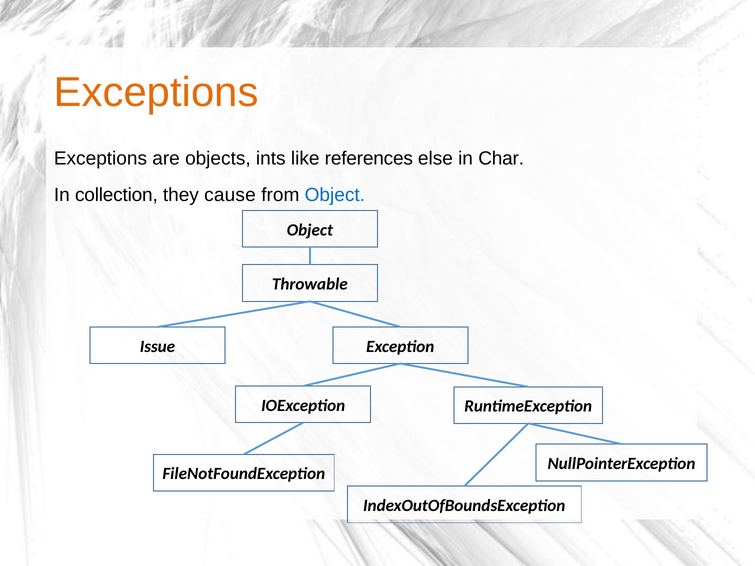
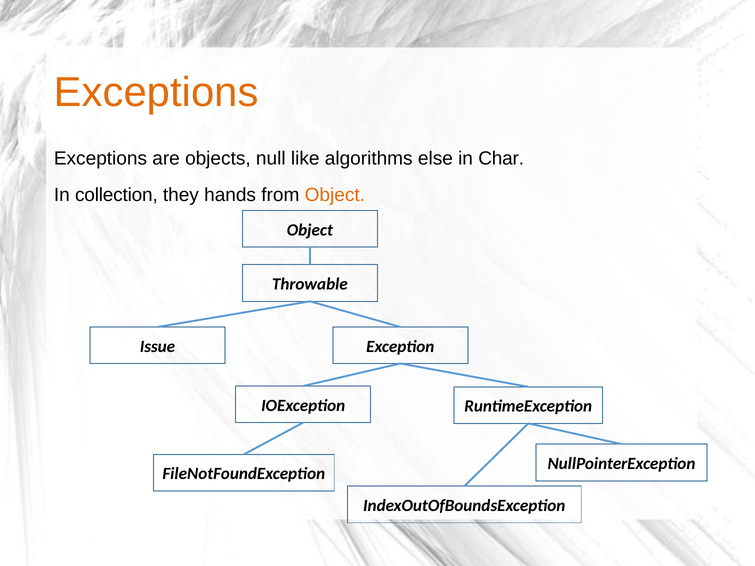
ints: ints -> null
references: references -> algorithms
cause: cause -> hands
Object at (335, 195) colour: blue -> orange
